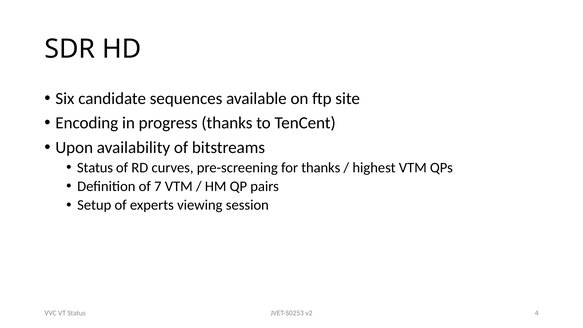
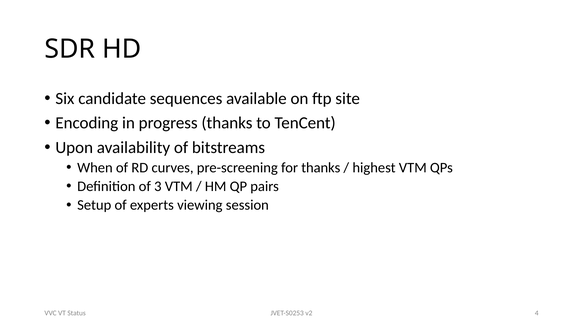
Status at (95, 168): Status -> When
7: 7 -> 3
